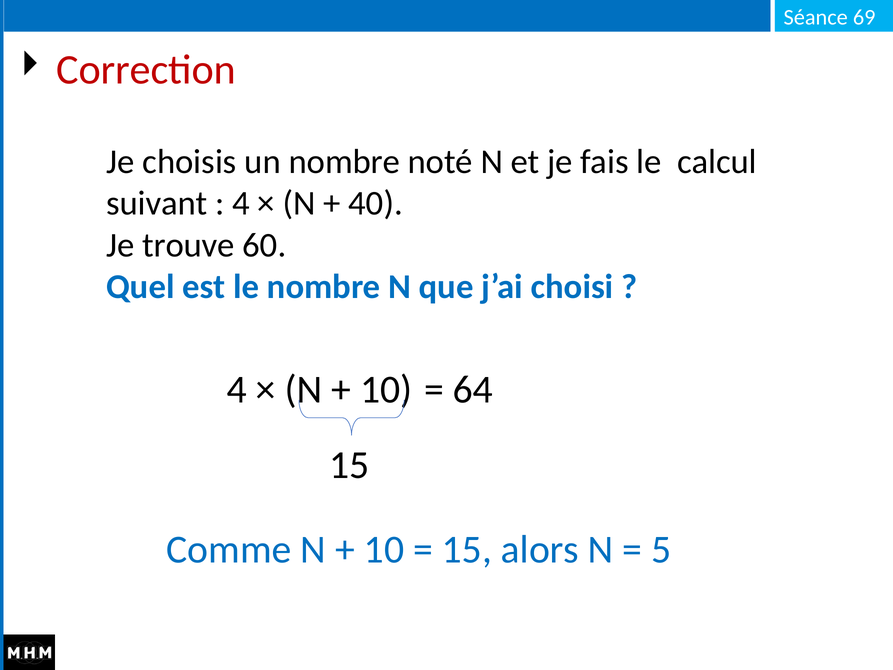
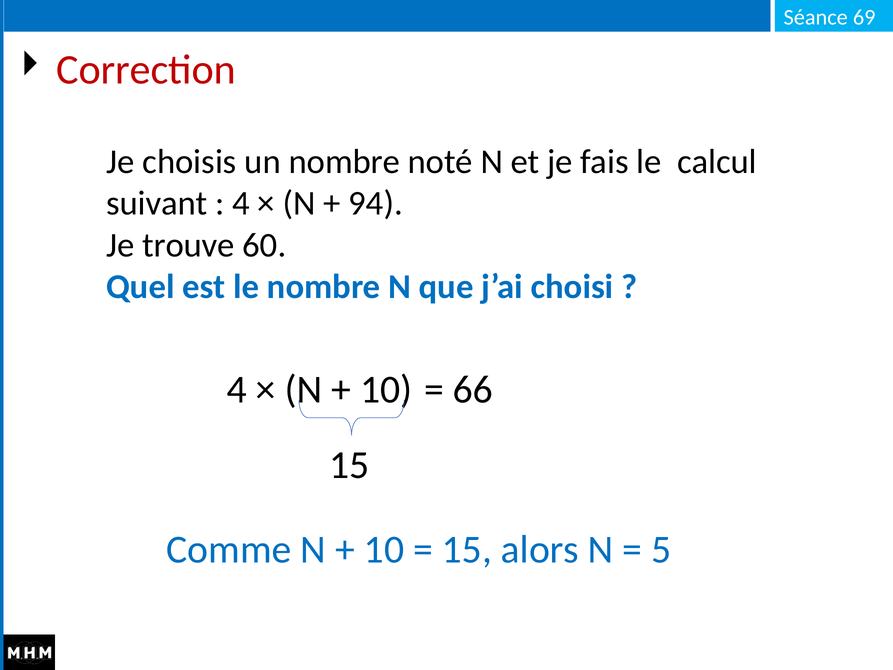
40: 40 -> 94
64: 64 -> 66
